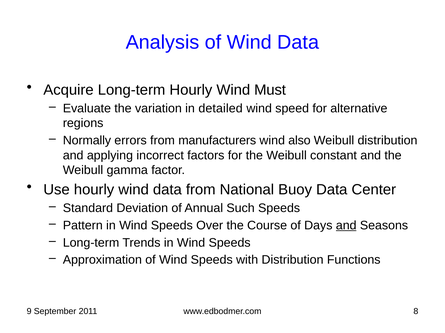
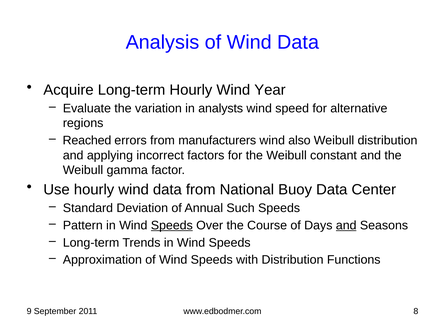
Must: Must -> Year
detailed: detailed -> analysts
Normally: Normally -> Reached
Speeds at (172, 226) underline: none -> present
